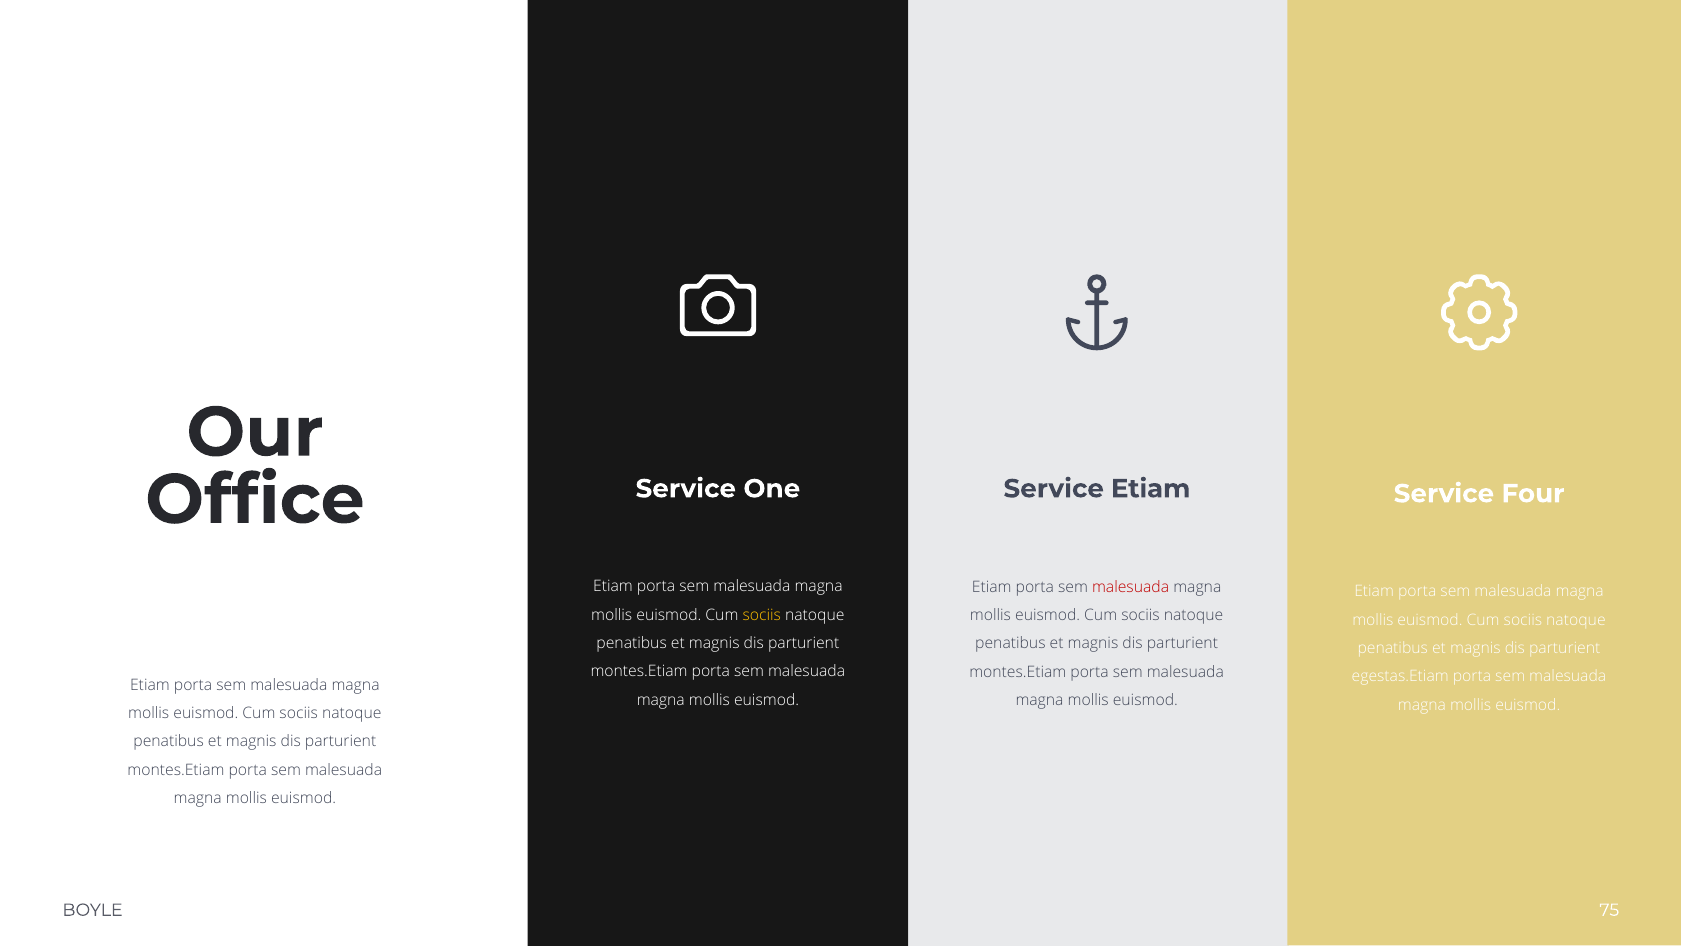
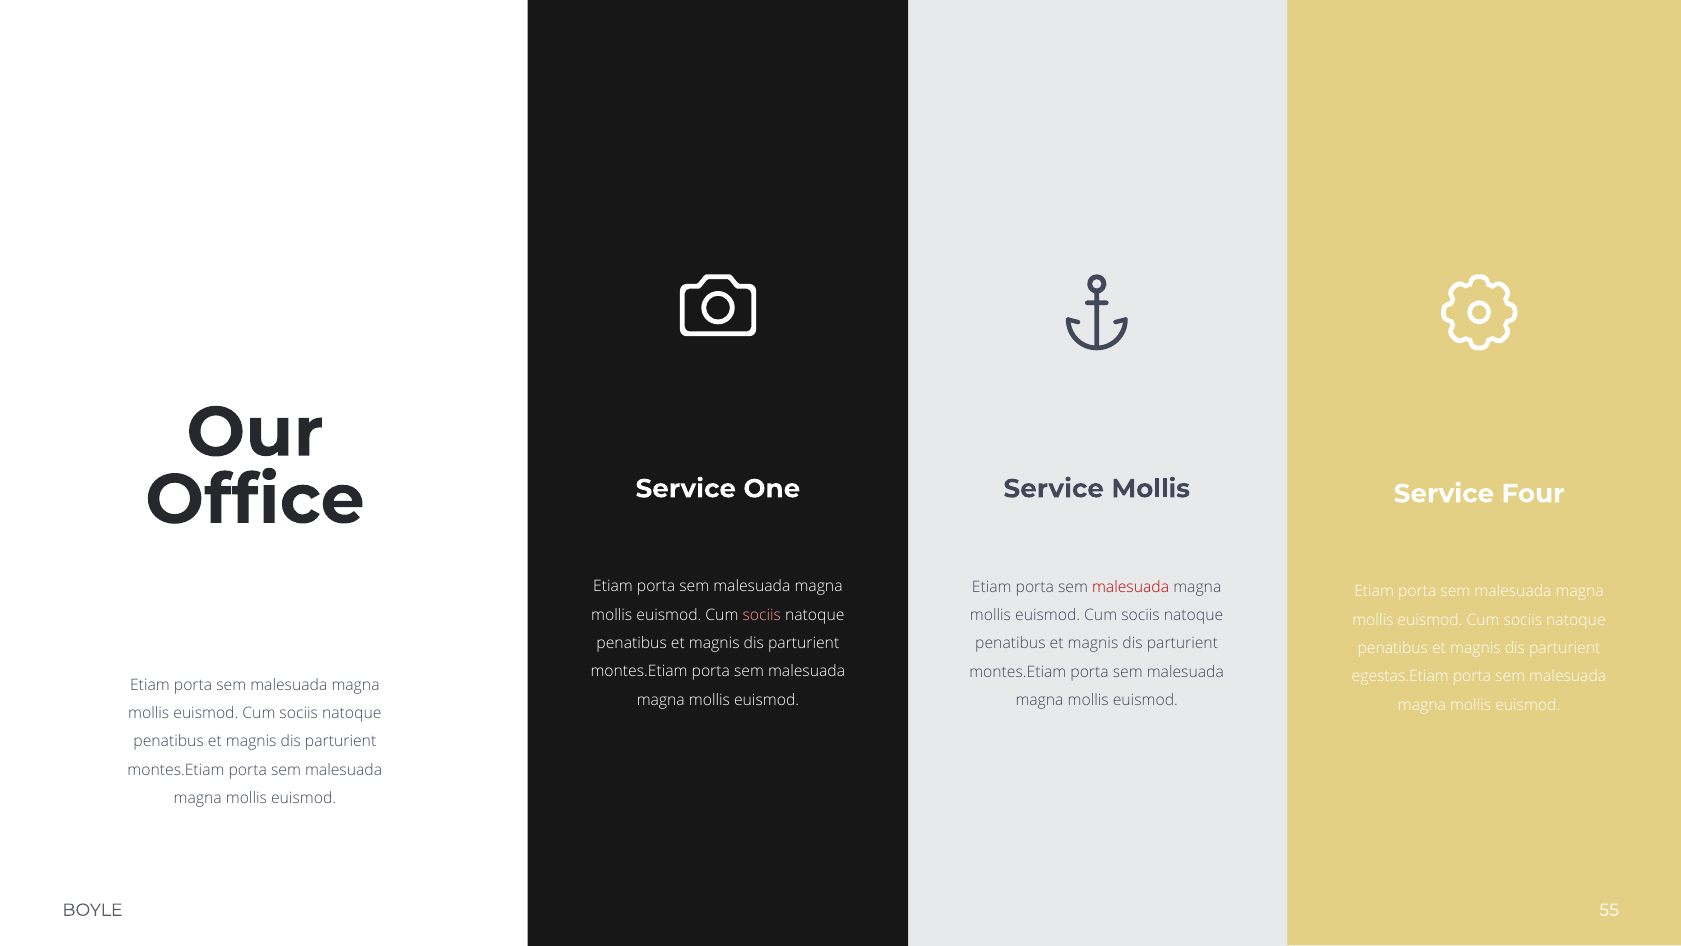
Service Etiam: Etiam -> Mollis
sociis at (762, 615) colour: yellow -> pink
75: 75 -> 55
